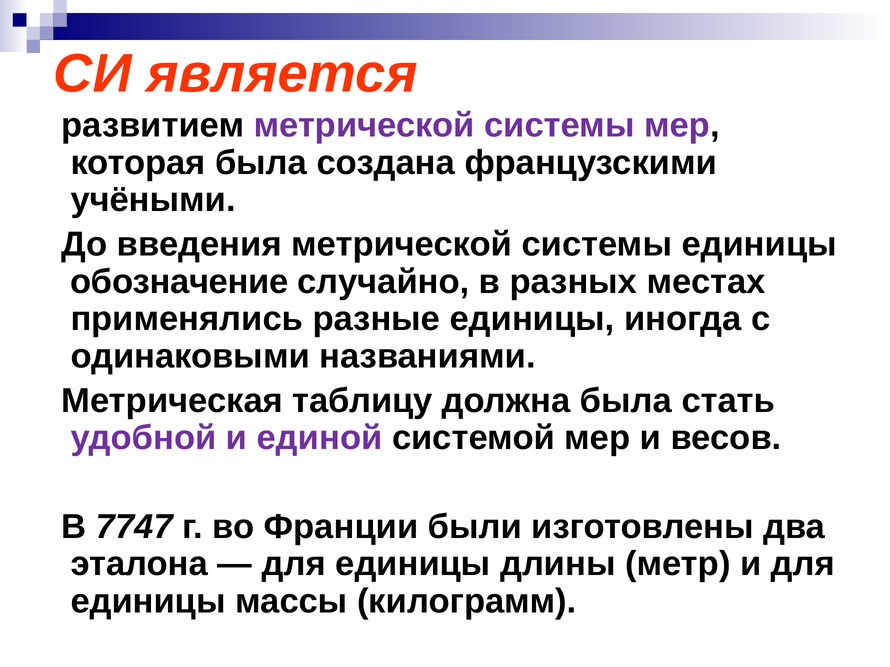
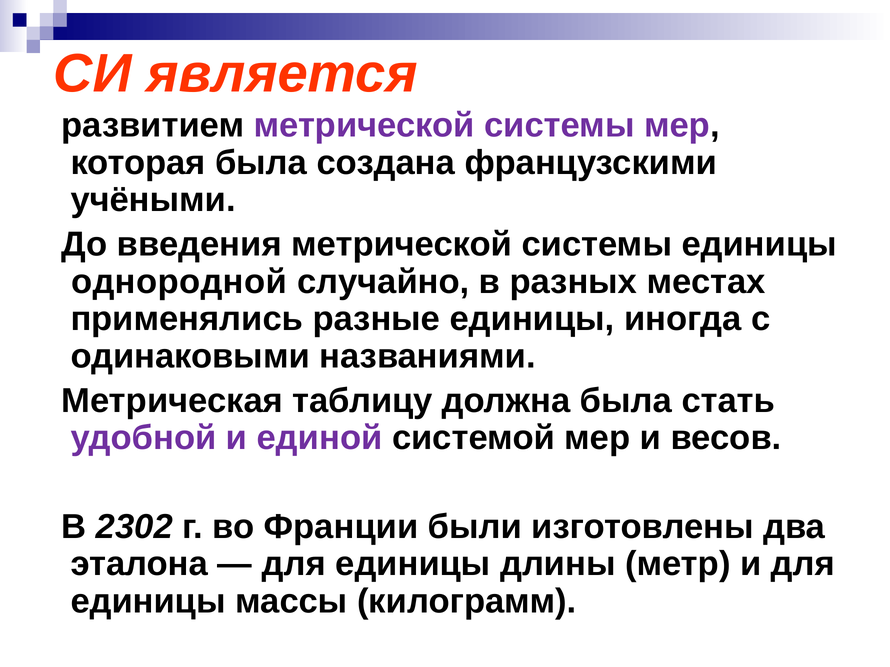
обозначение: обозначение -> однородной
7747: 7747 -> 2302
